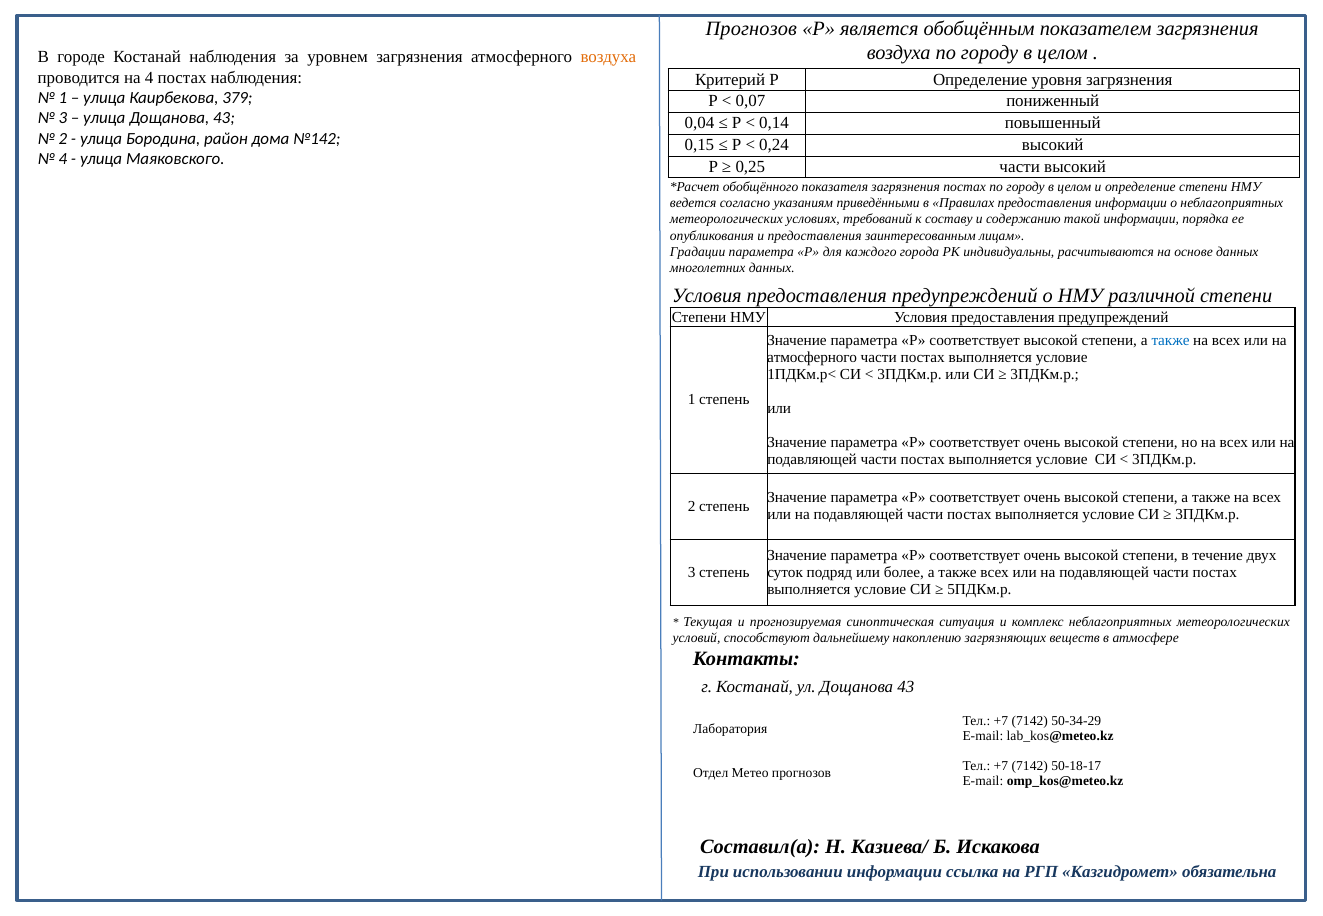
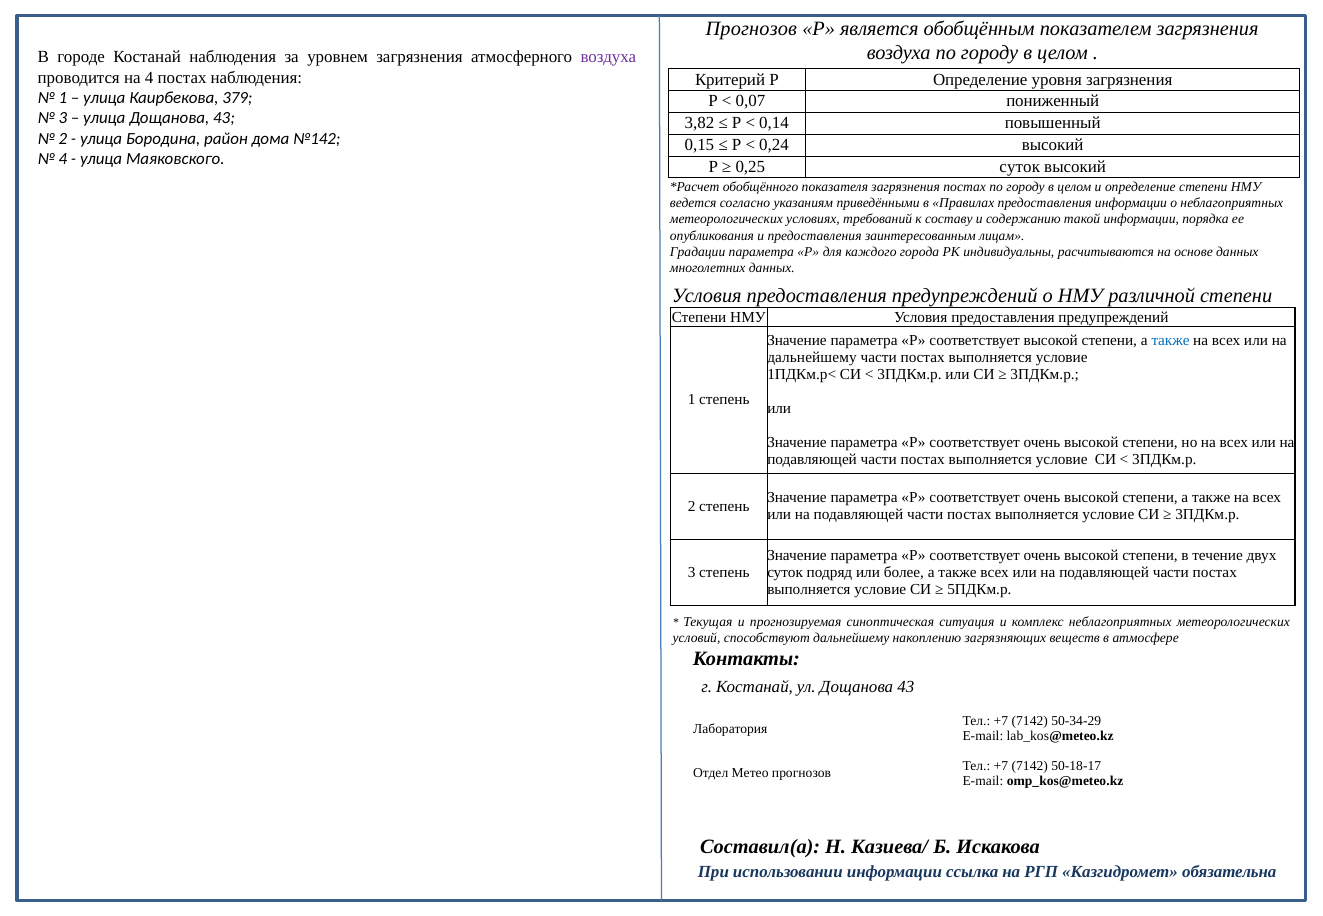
воздуха at (608, 57) colour: orange -> purple
0,04: 0,04 -> 3,82
0,25 части: части -> суток
атмосферного at (812, 357): атмосферного -> дальнейшему
